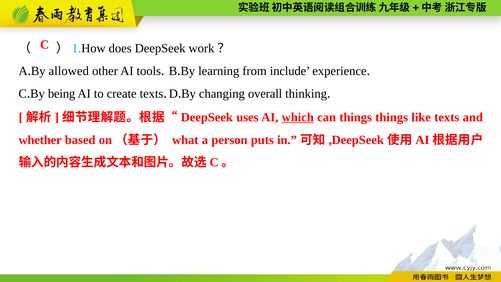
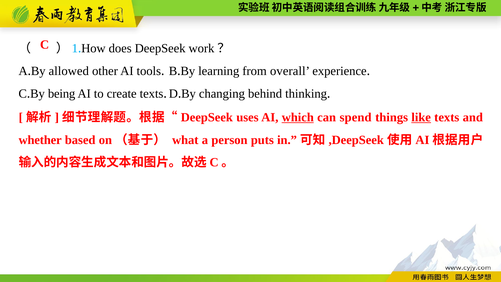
include: include -> overall
overall: overall -> behind
can things: things -> spend
like underline: none -> present
